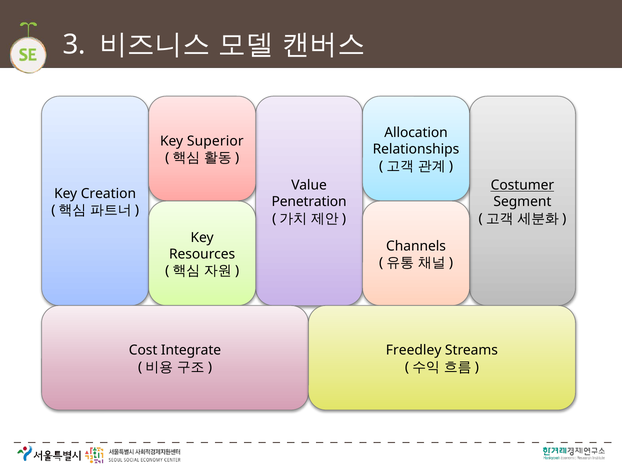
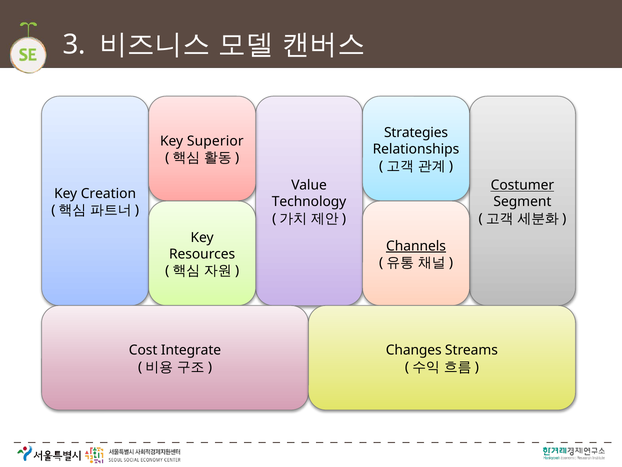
Allocation: Allocation -> Strategies
Penetration: Penetration -> Technology
Channels underline: none -> present
Freedley: Freedley -> Changes
